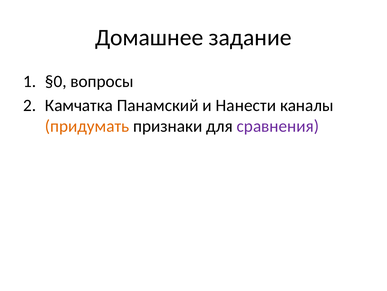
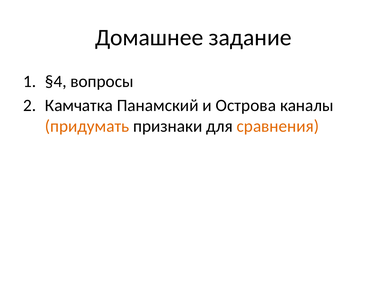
§0: §0 -> §4
Нанести: Нанести -> Острова
сравнения colour: purple -> orange
